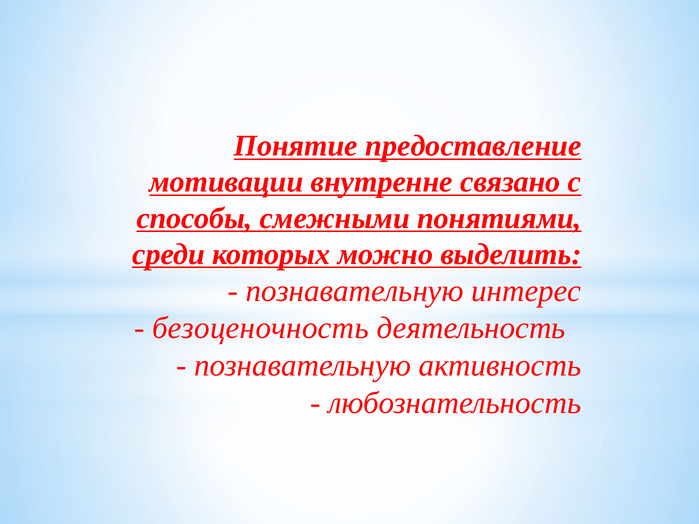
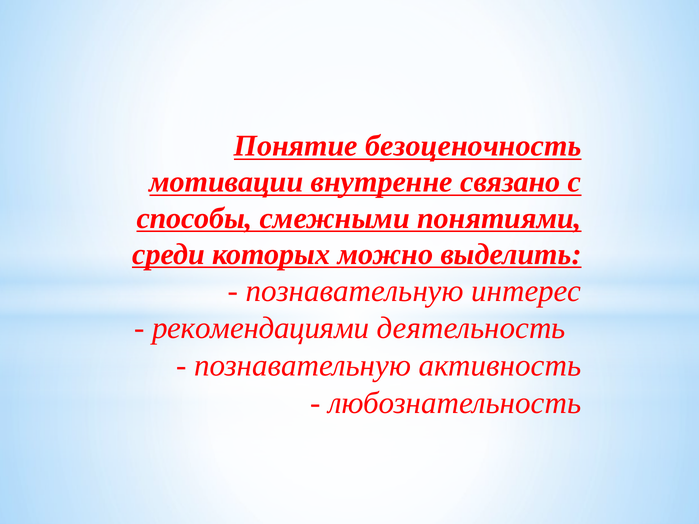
предоставление: предоставление -> безоценочность
безоценочность: безоценочность -> рекомендациями
